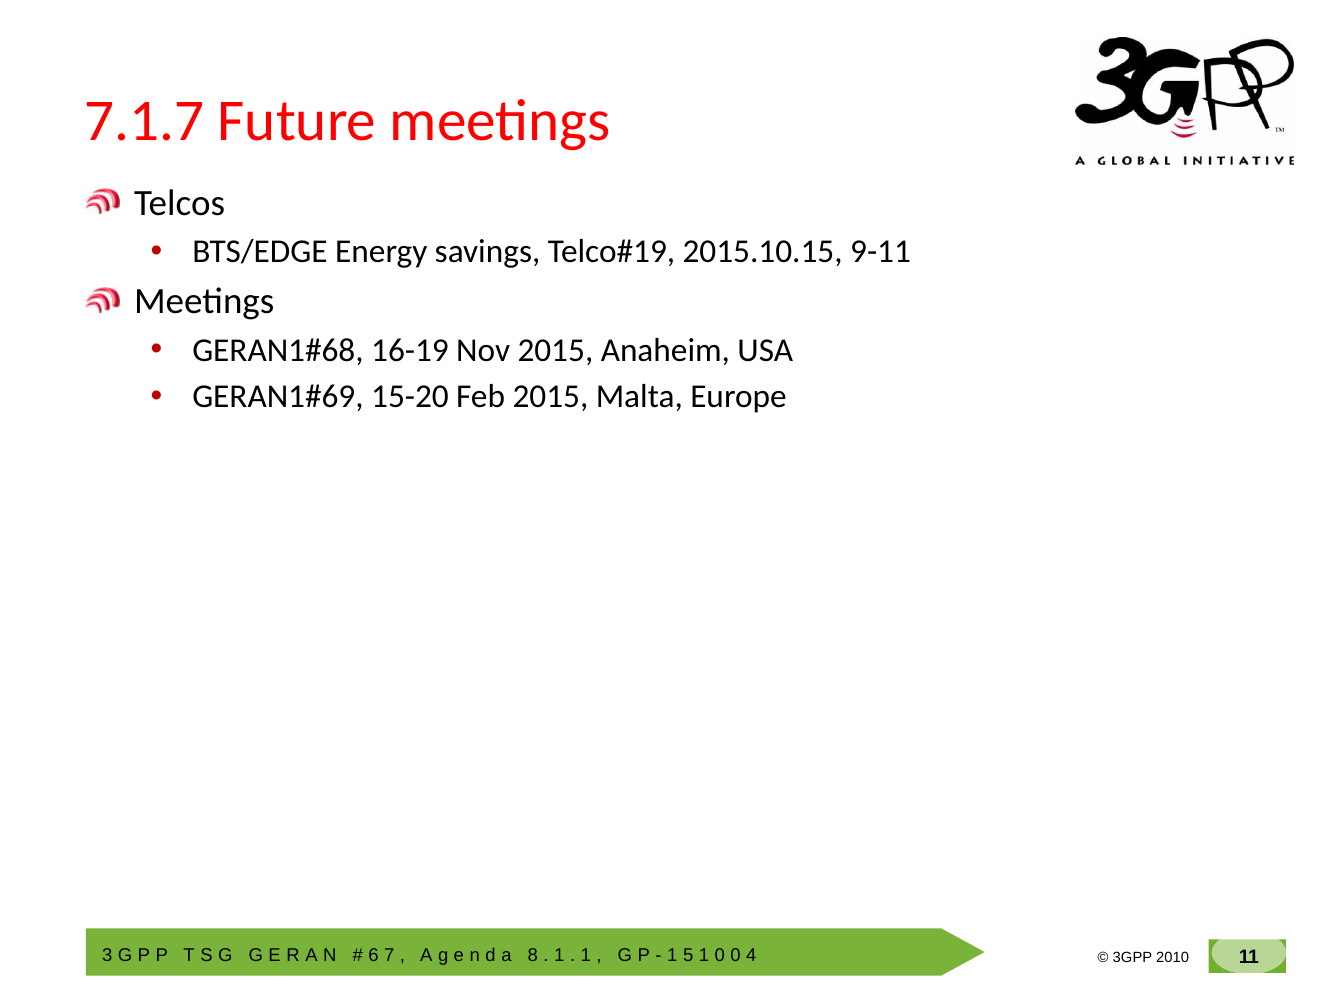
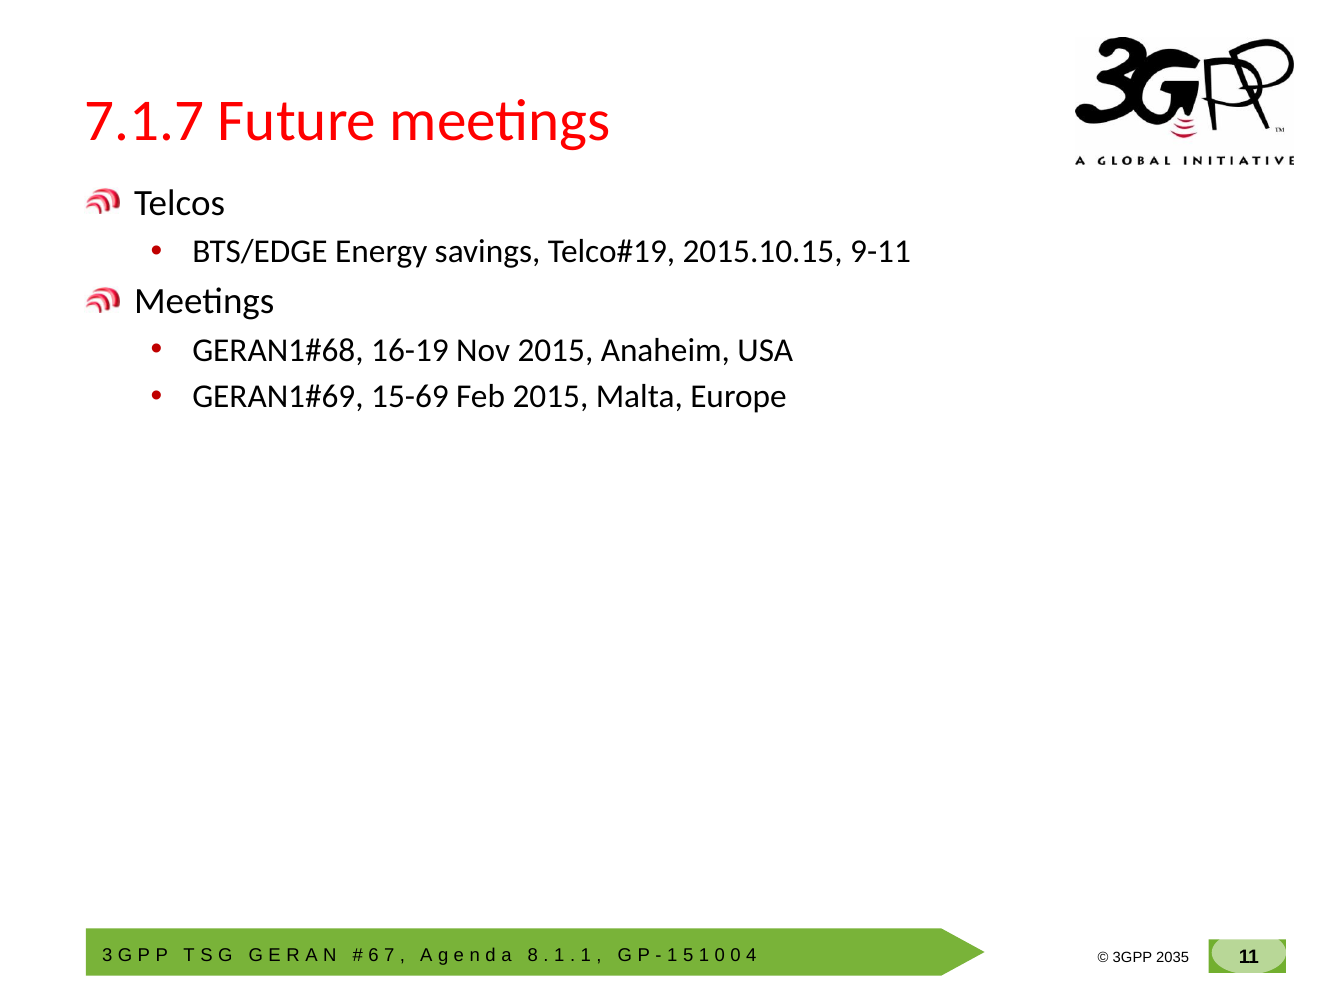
15-20: 15-20 -> 15-69
2010: 2010 -> 2035
